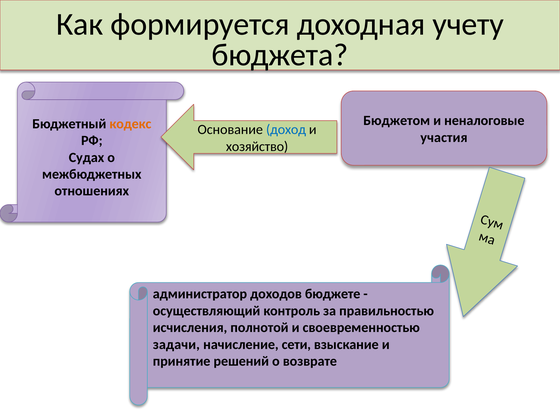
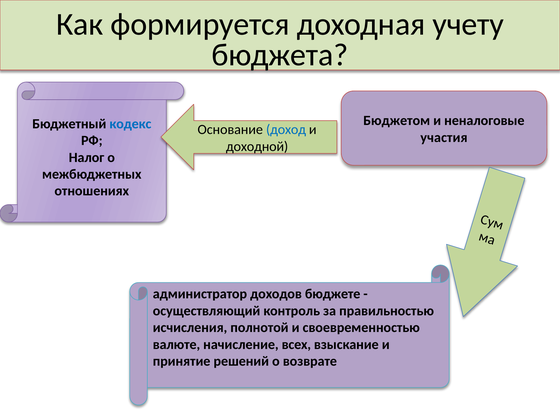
кодекс colour: orange -> blue
хозяйство: хозяйство -> доходной
Судах: Судах -> Налог
задачи: задачи -> валюте
сети: сети -> всех
